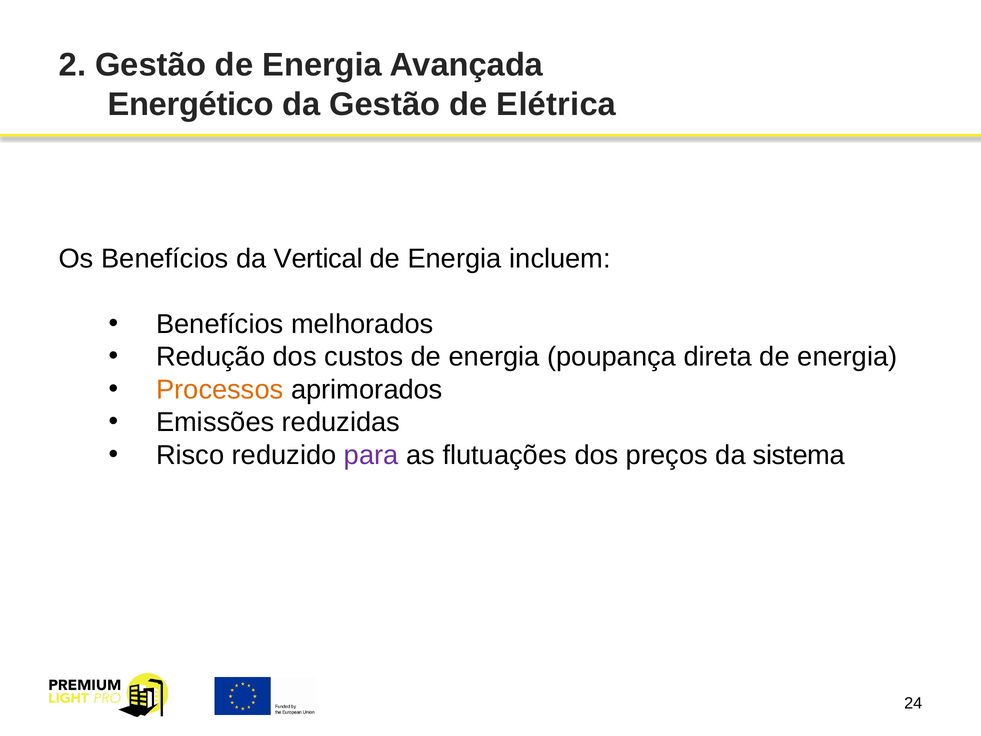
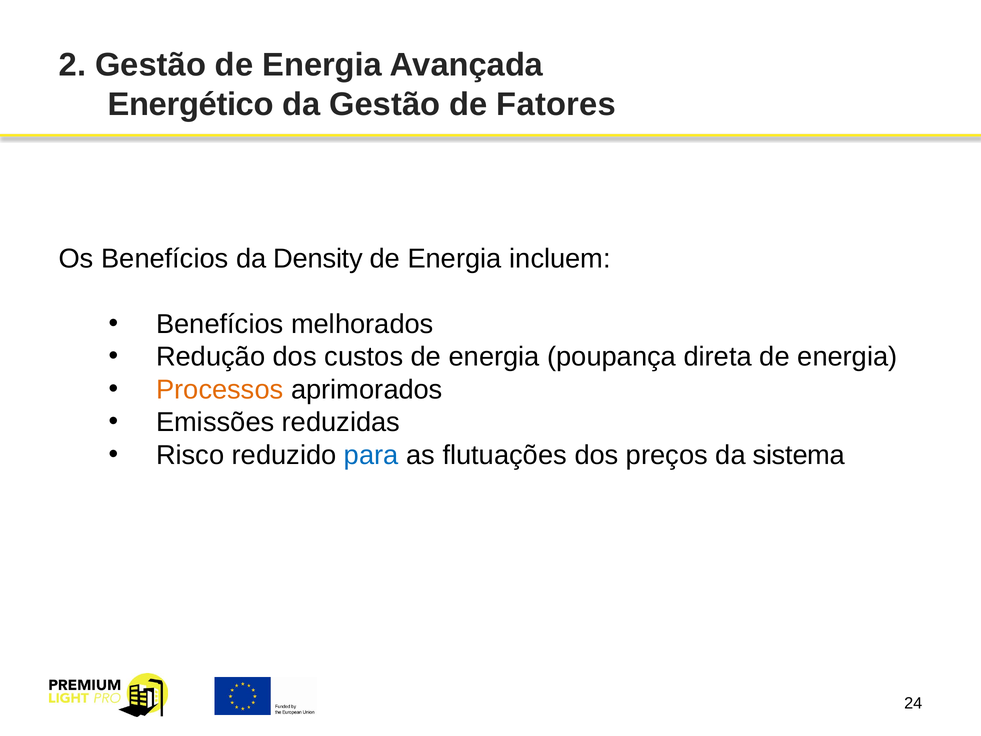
Elétrica: Elétrica -> Fatores
Vertical: Vertical -> Density
para colour: purple -> blue
